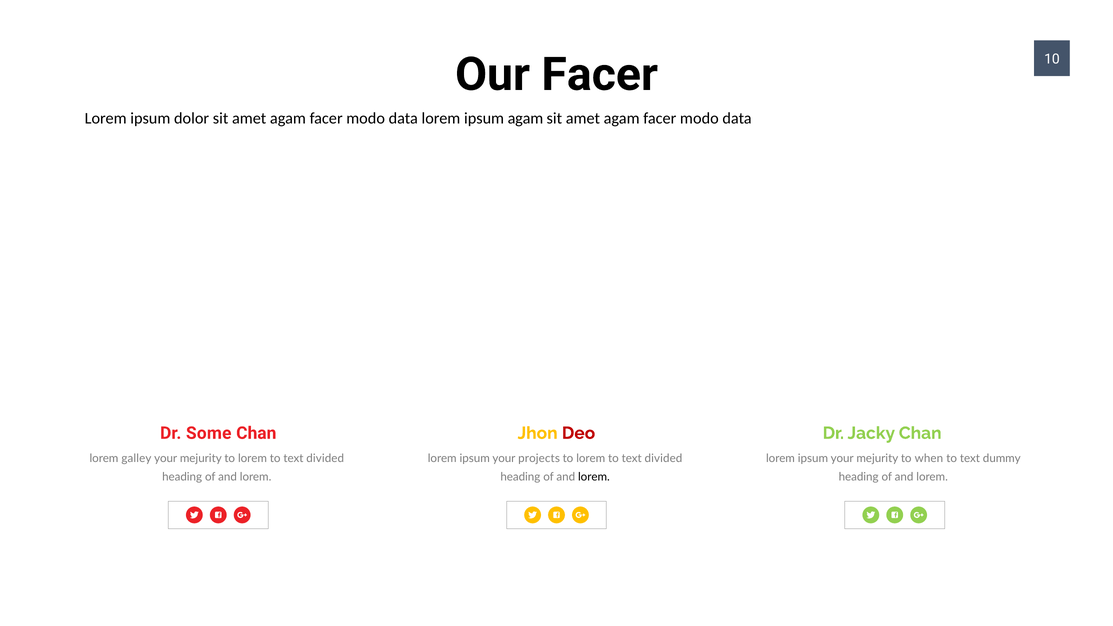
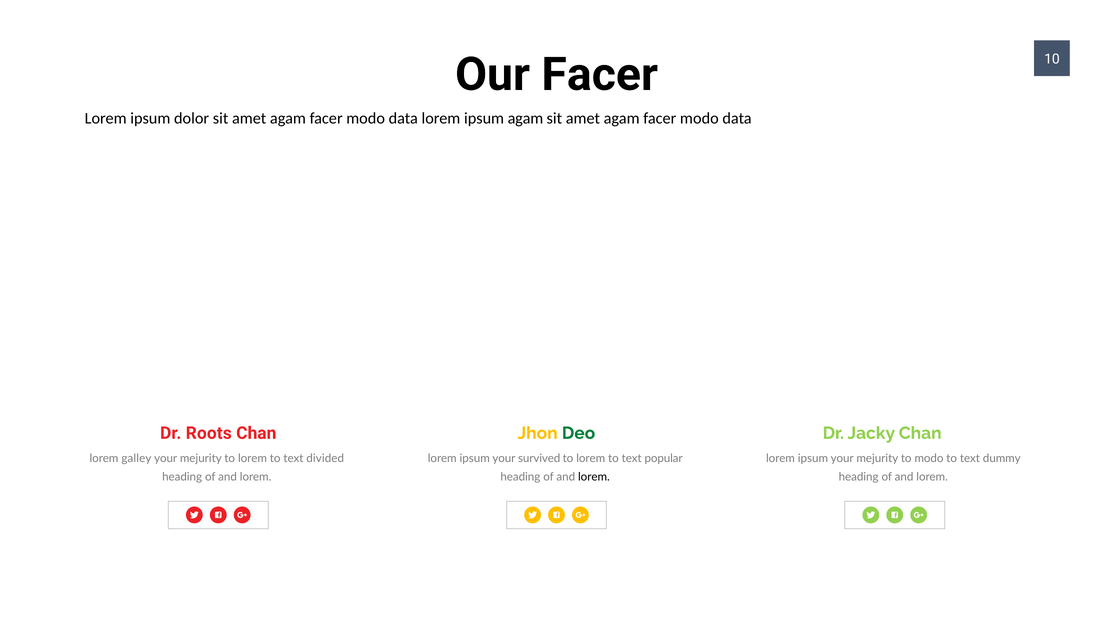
Deo colour: red -> green
Some: Some -> Roots
projects: projects -> survived
divided at (663, 459): divided -> popular
to when: when -> modo
